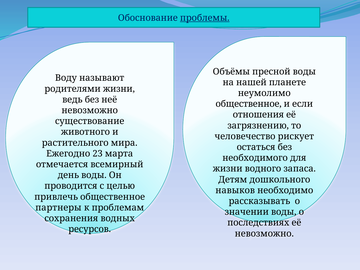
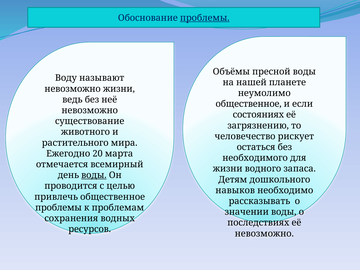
родителями at (73, 89): родителями -> невозможно
отношения: отношения -> состояниях
23: 23 -> 20
воды at (94, 175) underline: none -> present
партнеры at (58, 208): партнеры -> проблемы
